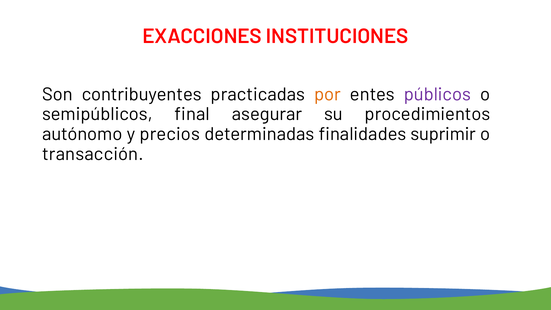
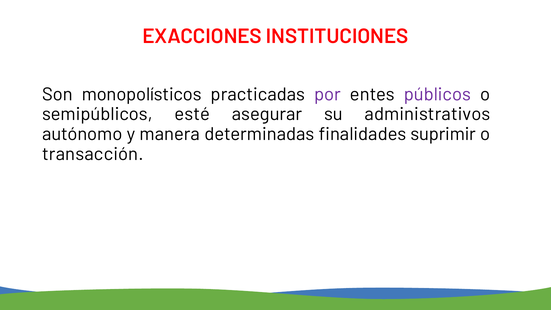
contribuyentes: contribuyentes -> monopolísticos
por colour: orange -> purple
final: final -> esté
procedimientos: procedimientos -> administrativos
precios: precios -> manera
